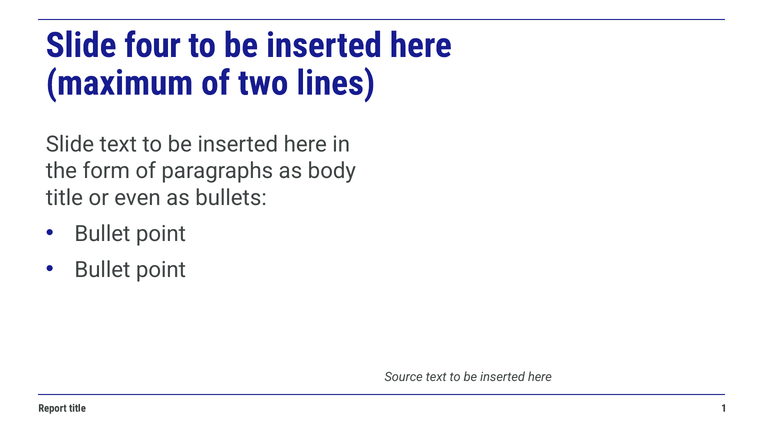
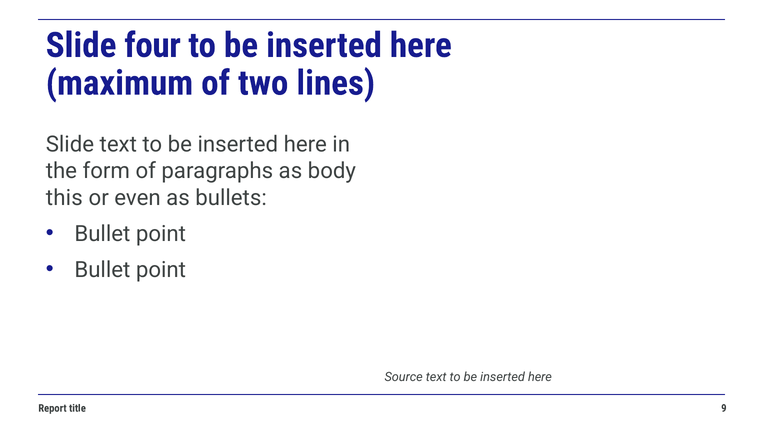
title at (64, 198): title -> this
1: 1 -> 9
